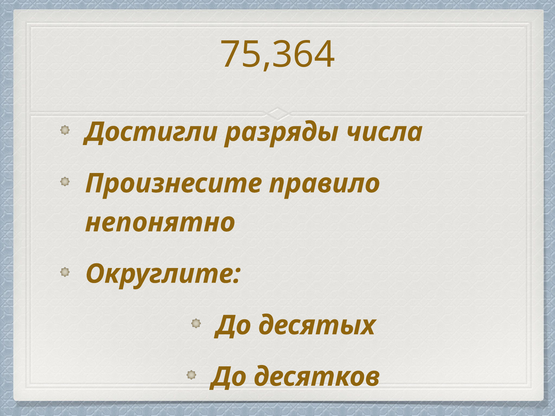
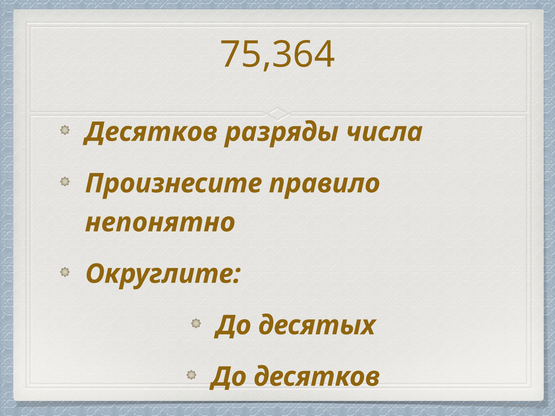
Достигли at (151, 132): Достигли -> Десятков
